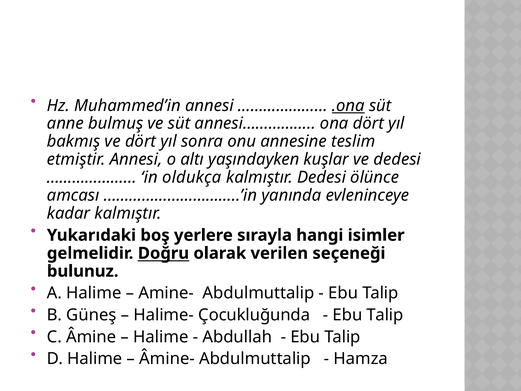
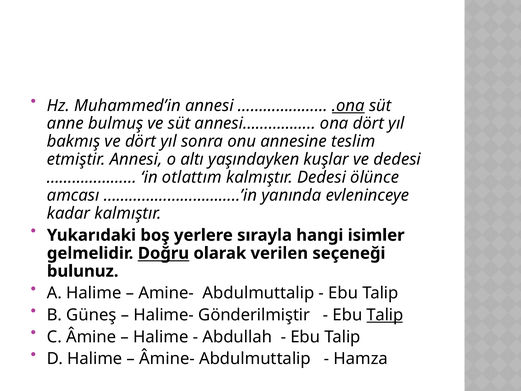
oldukça: oldukça -> otlattım
Çocukluğunda: Çocukluğunda -> Gönderilmiştir
Talip at (385, 315) underline: none -> present
